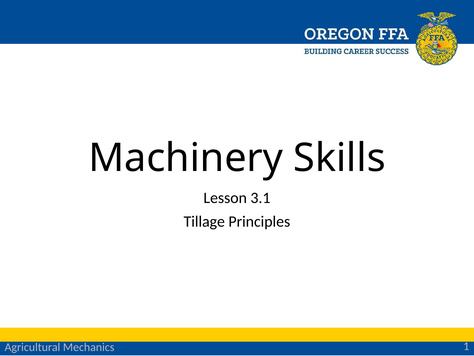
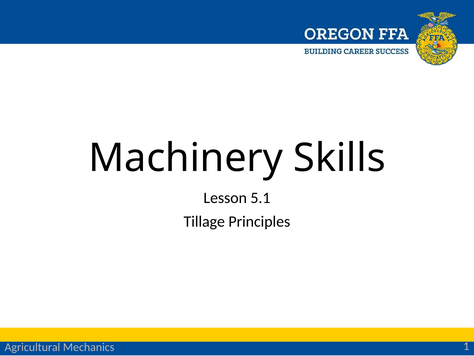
3.1: 3.1 -> 5.1
